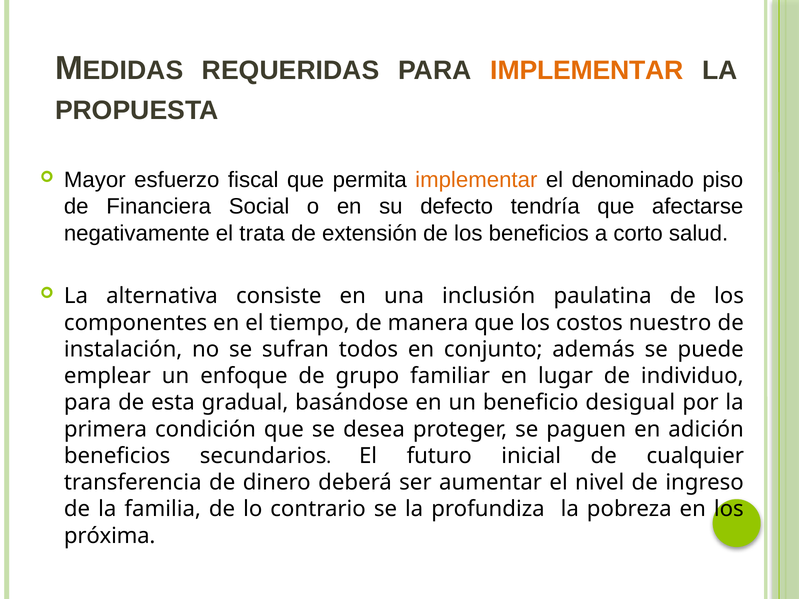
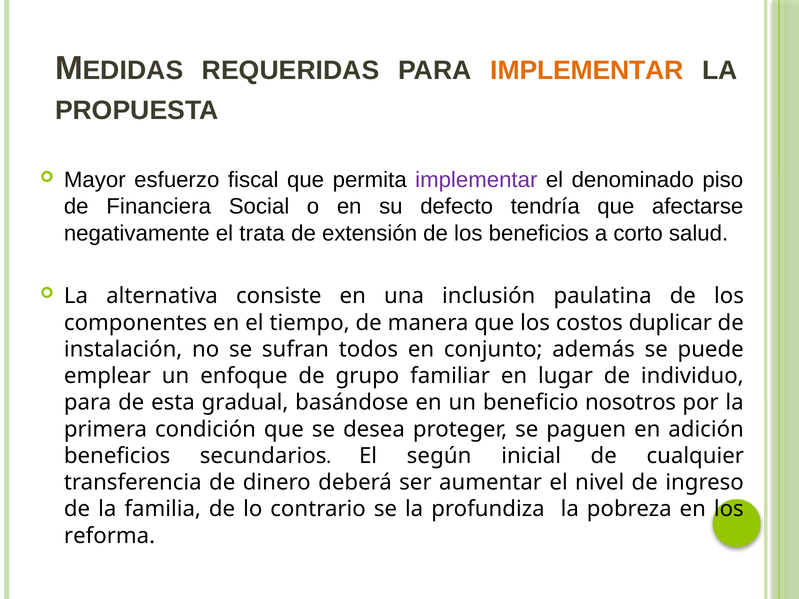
implementar at (476, 180) colour: orange -> purple
nuestro: nuestro -> duplicar
desigual: desigual -> nosotros
futuro: futuro -> según
próxima: próxima -> reforma
